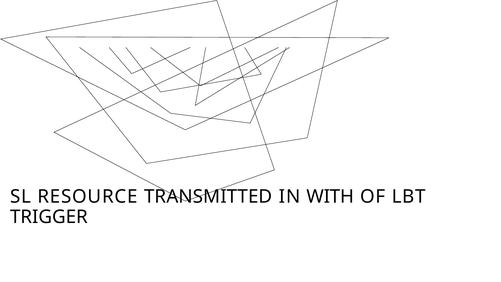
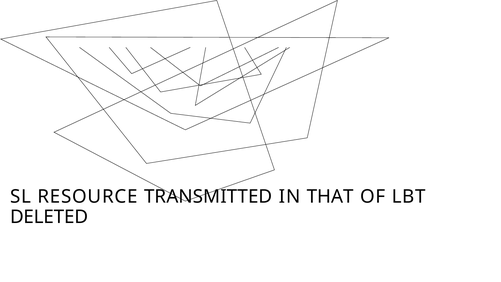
WITH: WITH -> THAT
TRIGGER: TRIGGER -> DELETED
